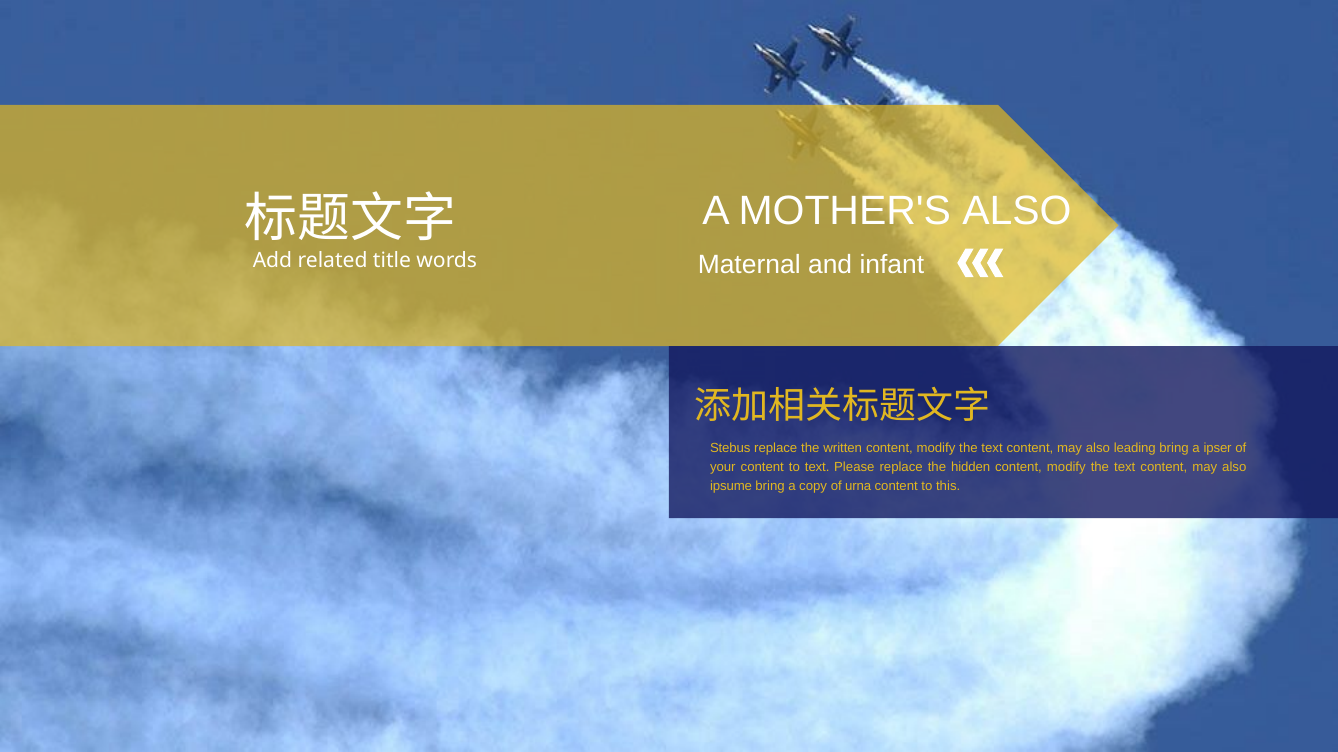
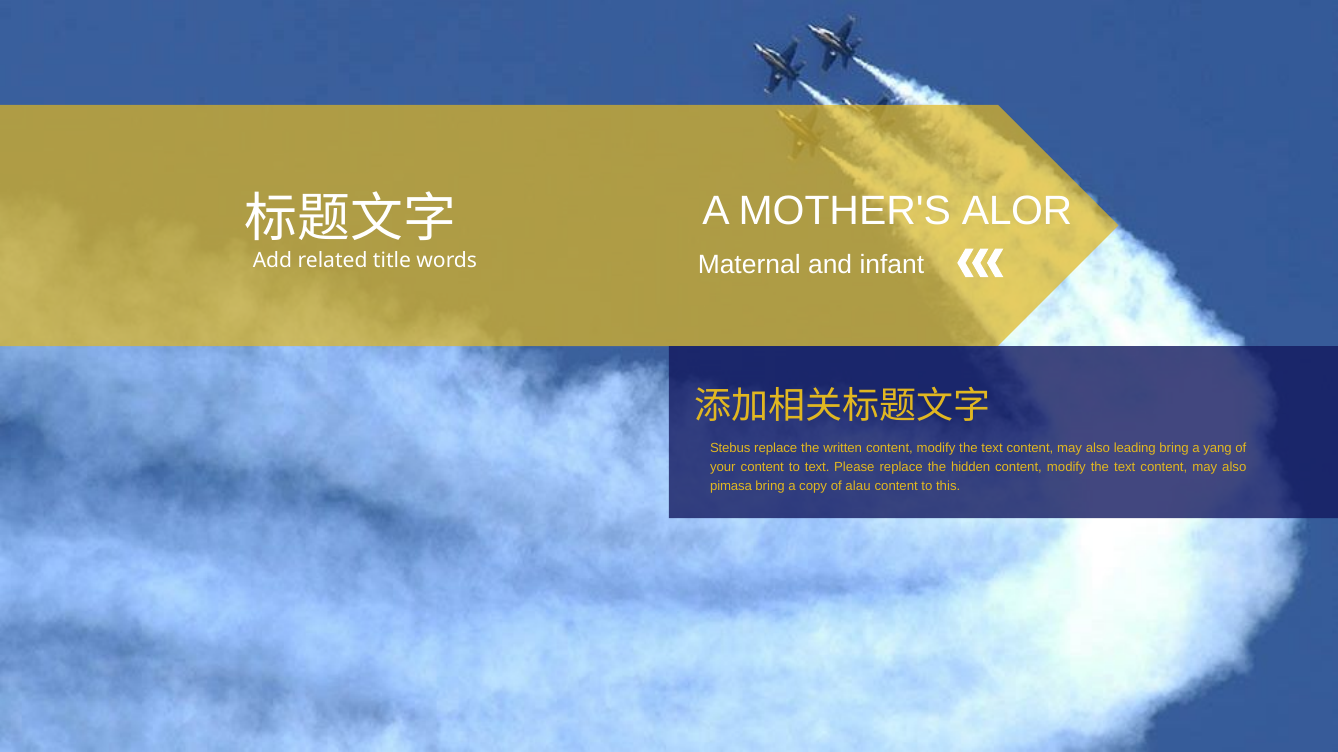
MOTHER'S ALSO: ALSO -> ALOR
ipser: ipser -> yang
ipsume: ipsume -> pimasa
urna: urna -> alau
